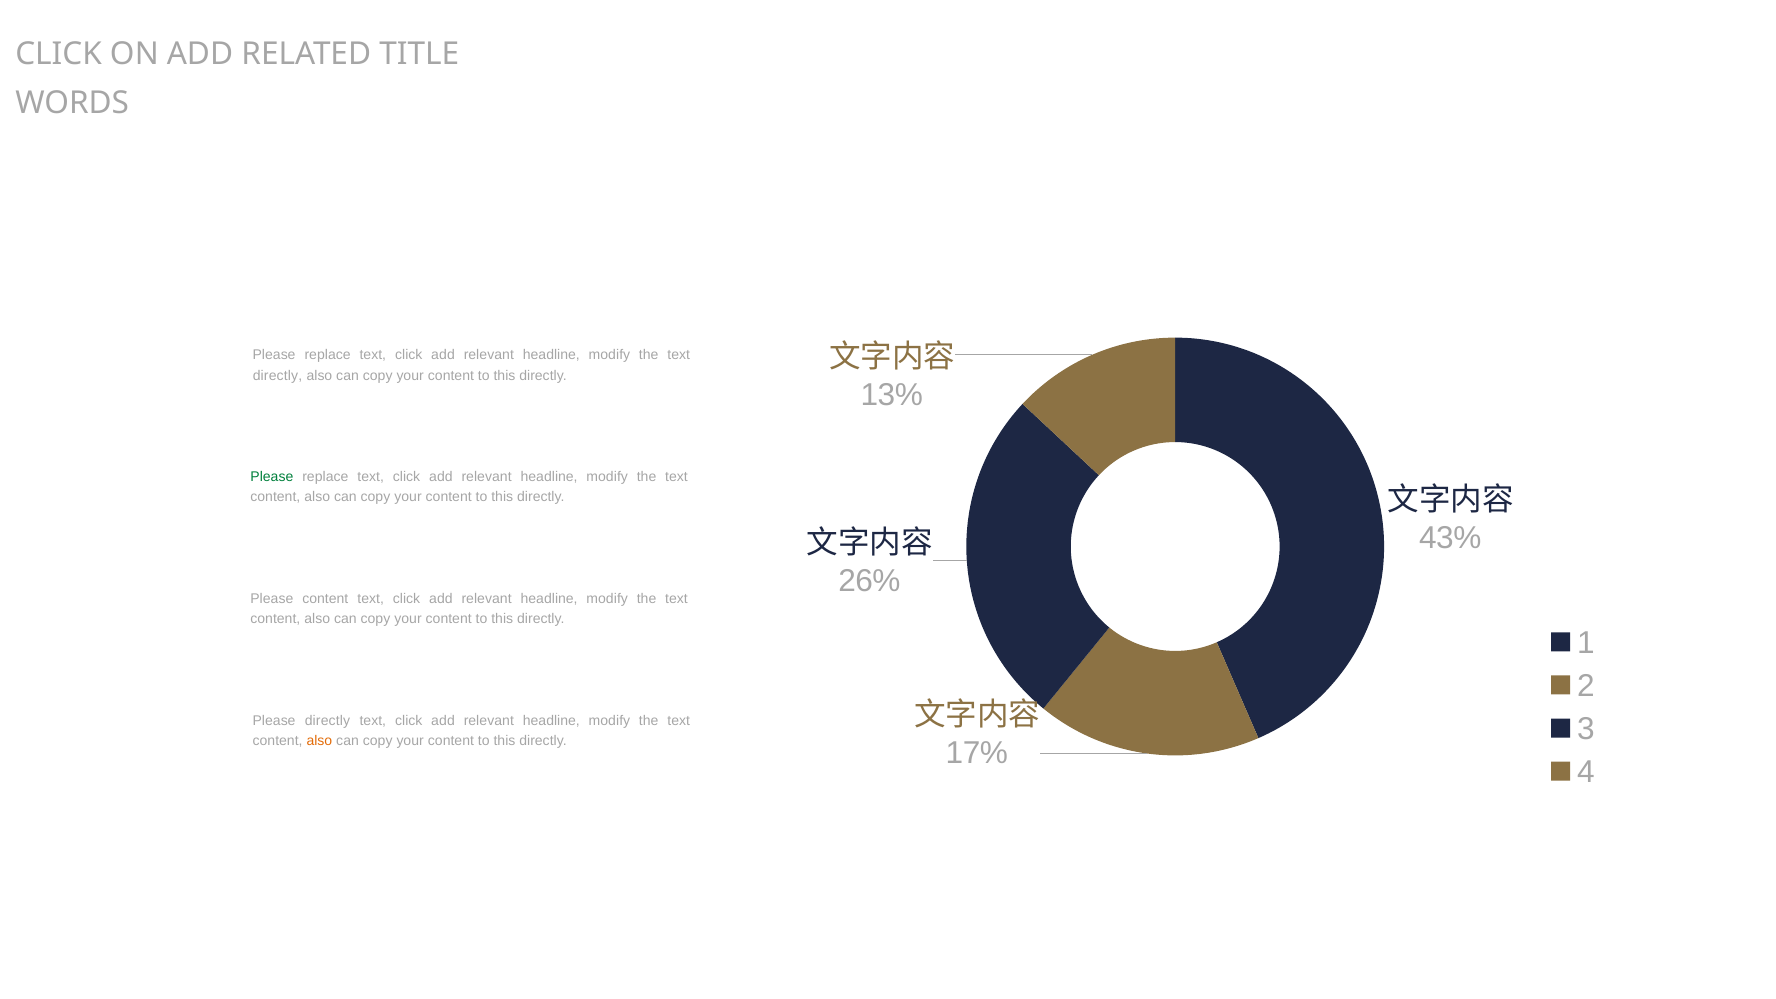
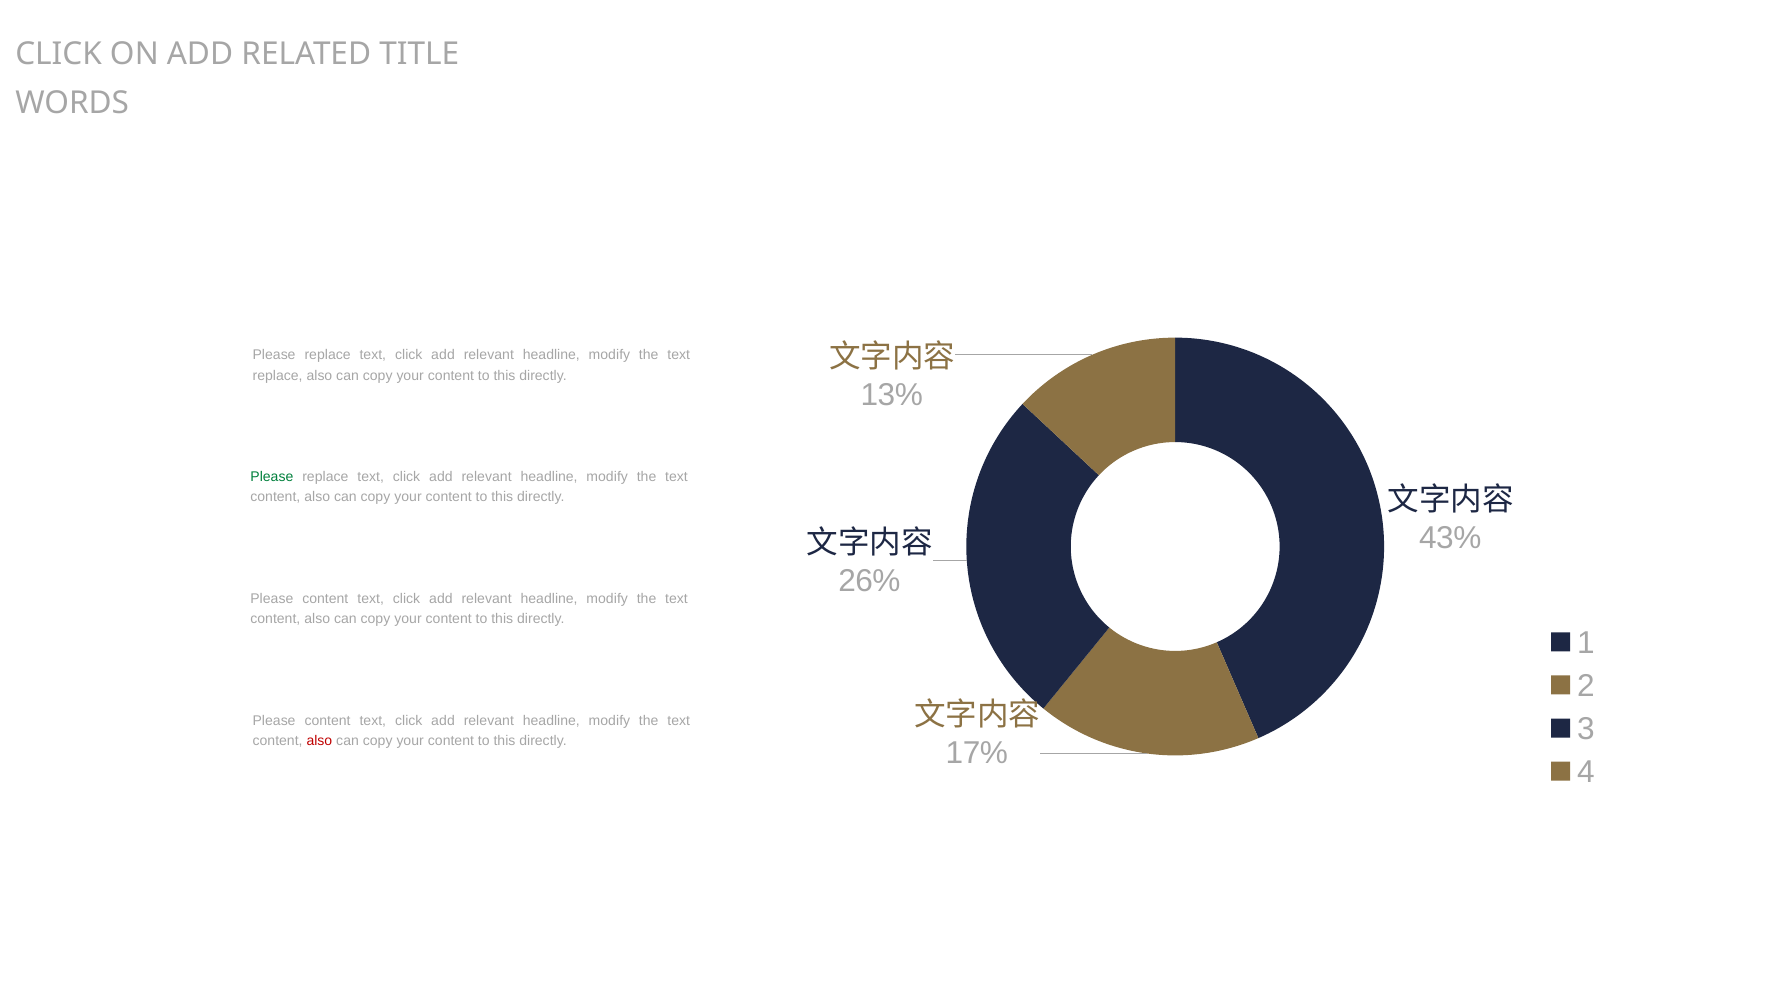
directly at (278, 375): directly -> replace
directly at (327, 721): directly -> content
also at (319, 741) colour: orange -> red
